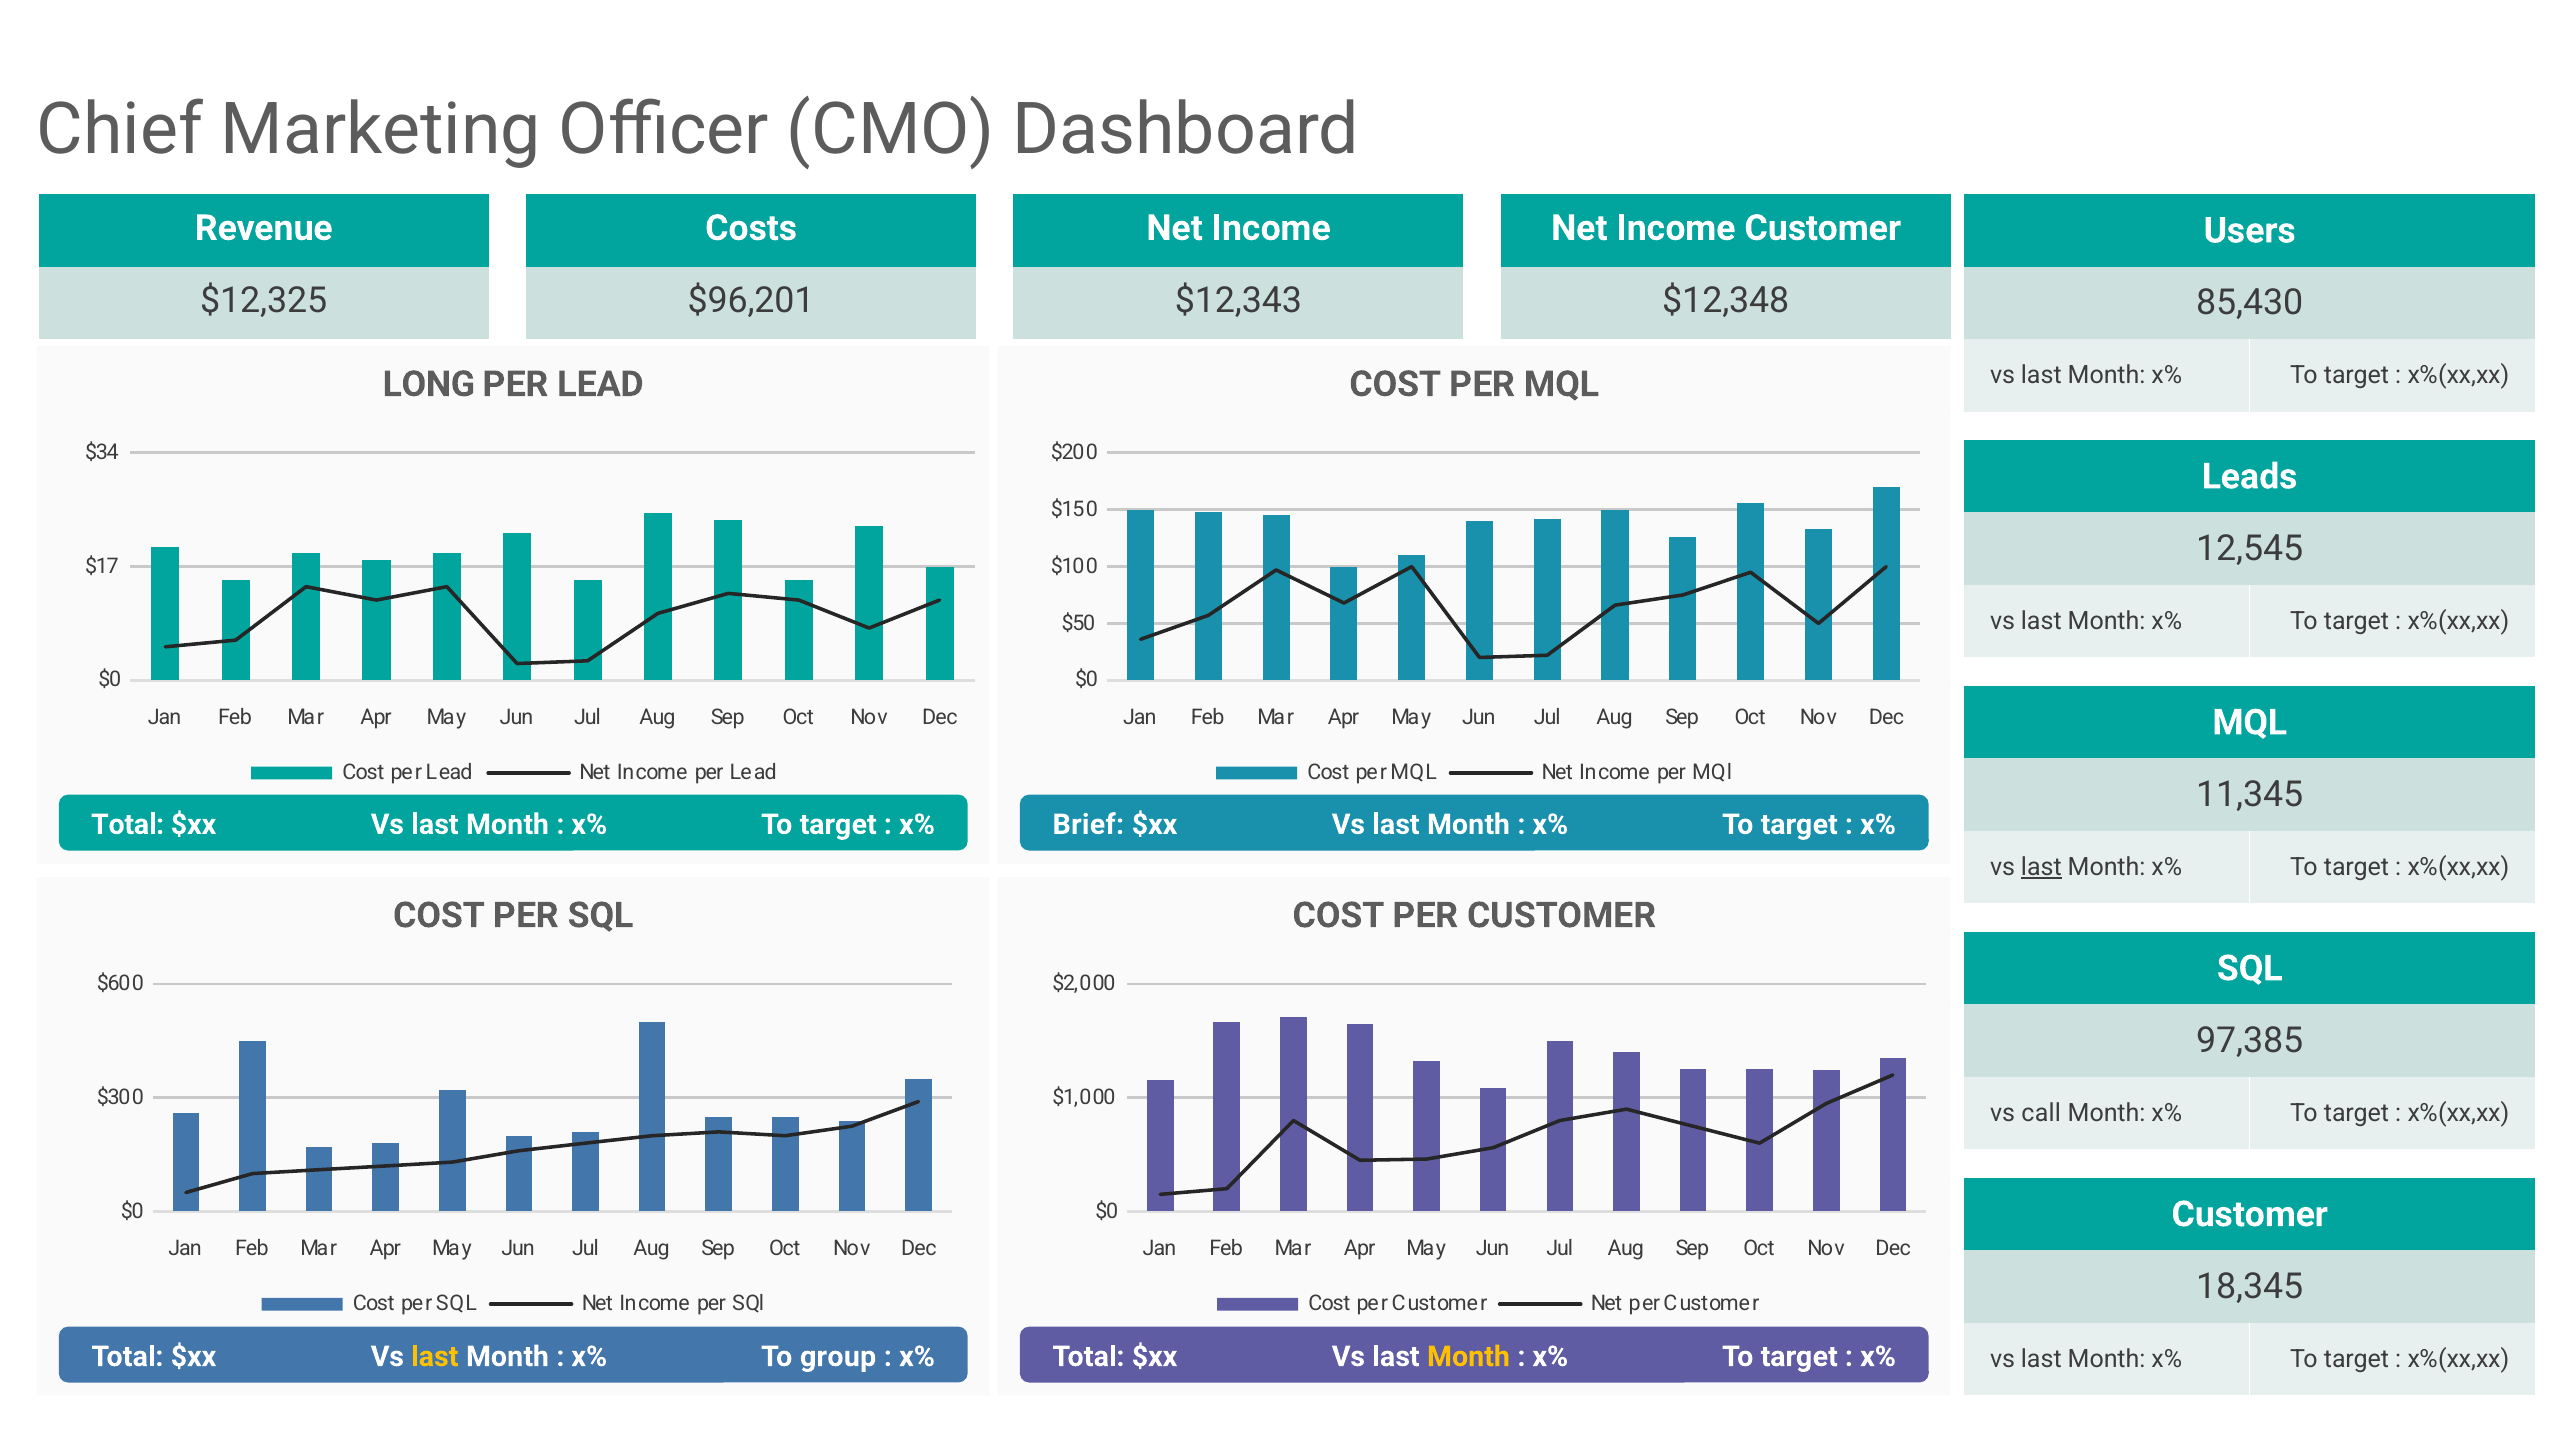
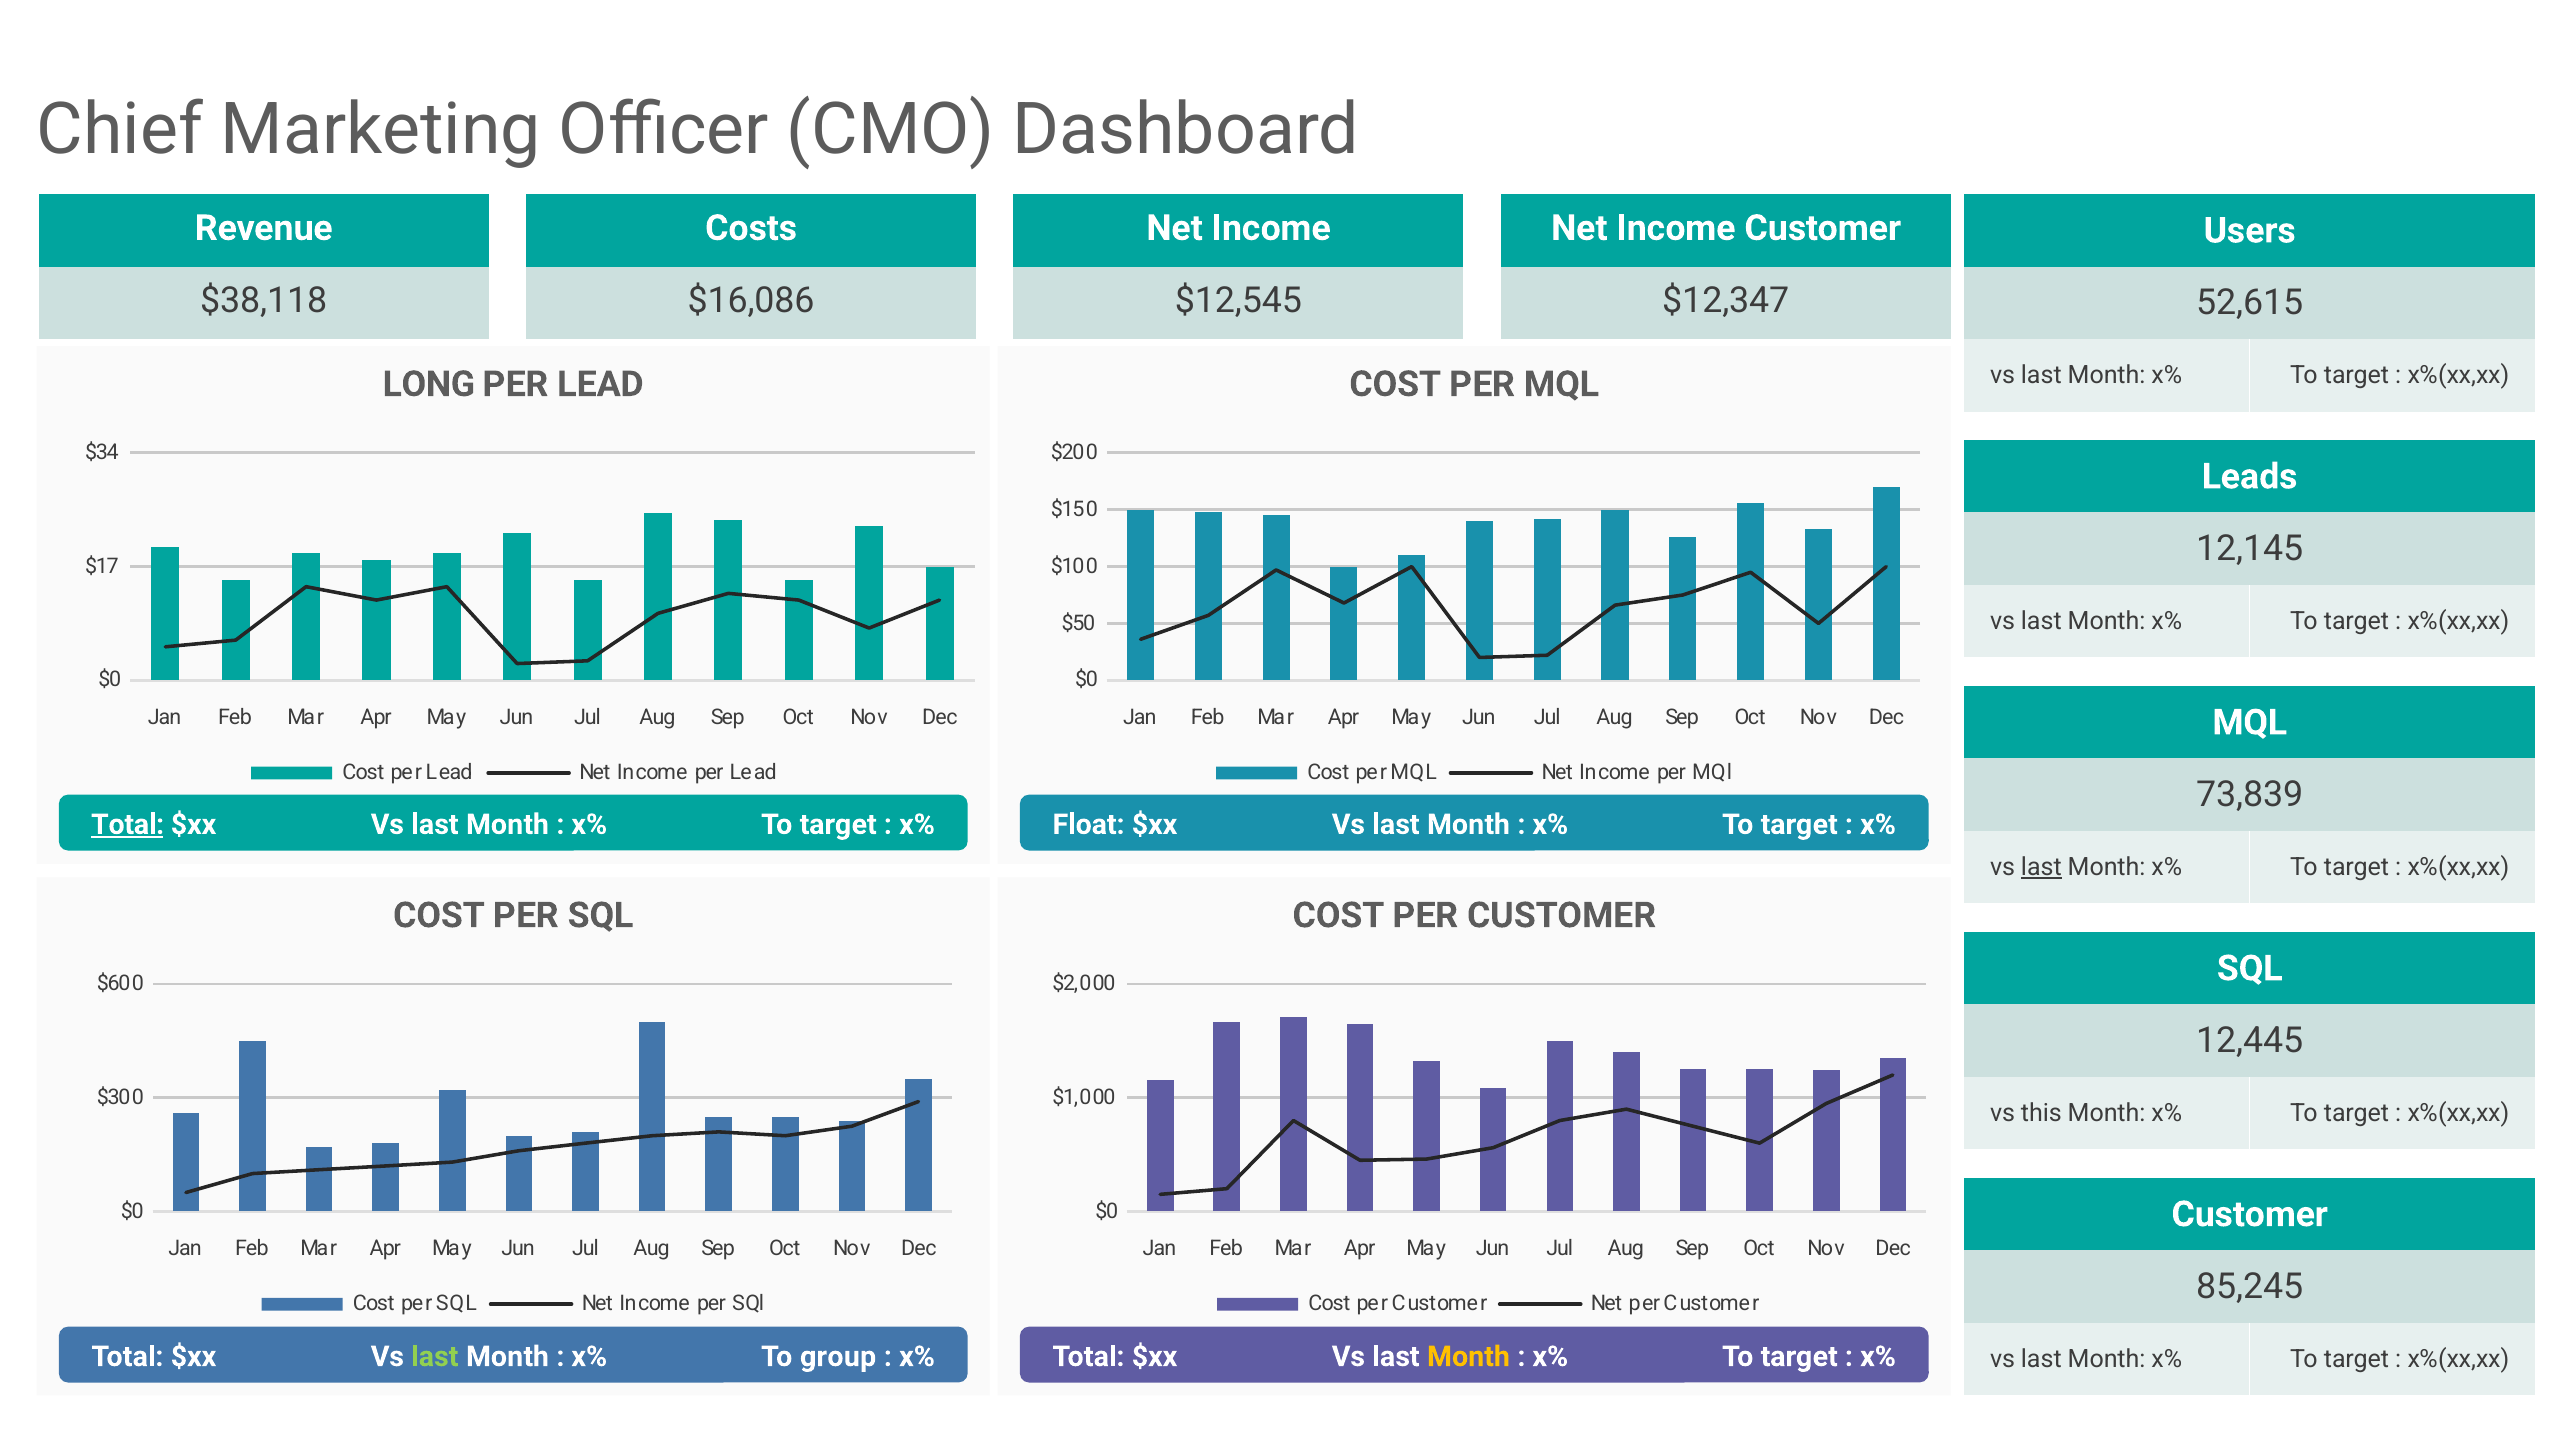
$12,325: $12,325 -> $38,118
$96,201: $96,201 -> $16,086
$12,343: $12,343 -> $12,545
$12,348: $12,348 -> $12,347
85,430: 85,430 -> 52,615
12,545: 12,545 -> 12,145
11,345: 11,345 -> 73,839
Total at (128, 825) underline: none -> present
Brief: Brief -> Float
97,385: 97,385 -> 12,445
call: call -> this
18,345: 18,345 -> 85,245
last at (435, 1357) colour: yellow -> light green
